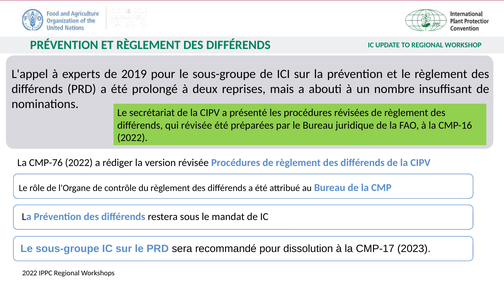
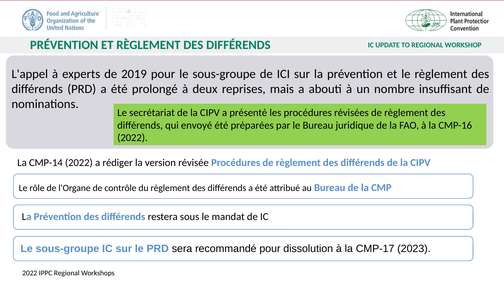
qui révisée: révisée -> envoyé
CMP-76: CMP-76 -> CMP-14
